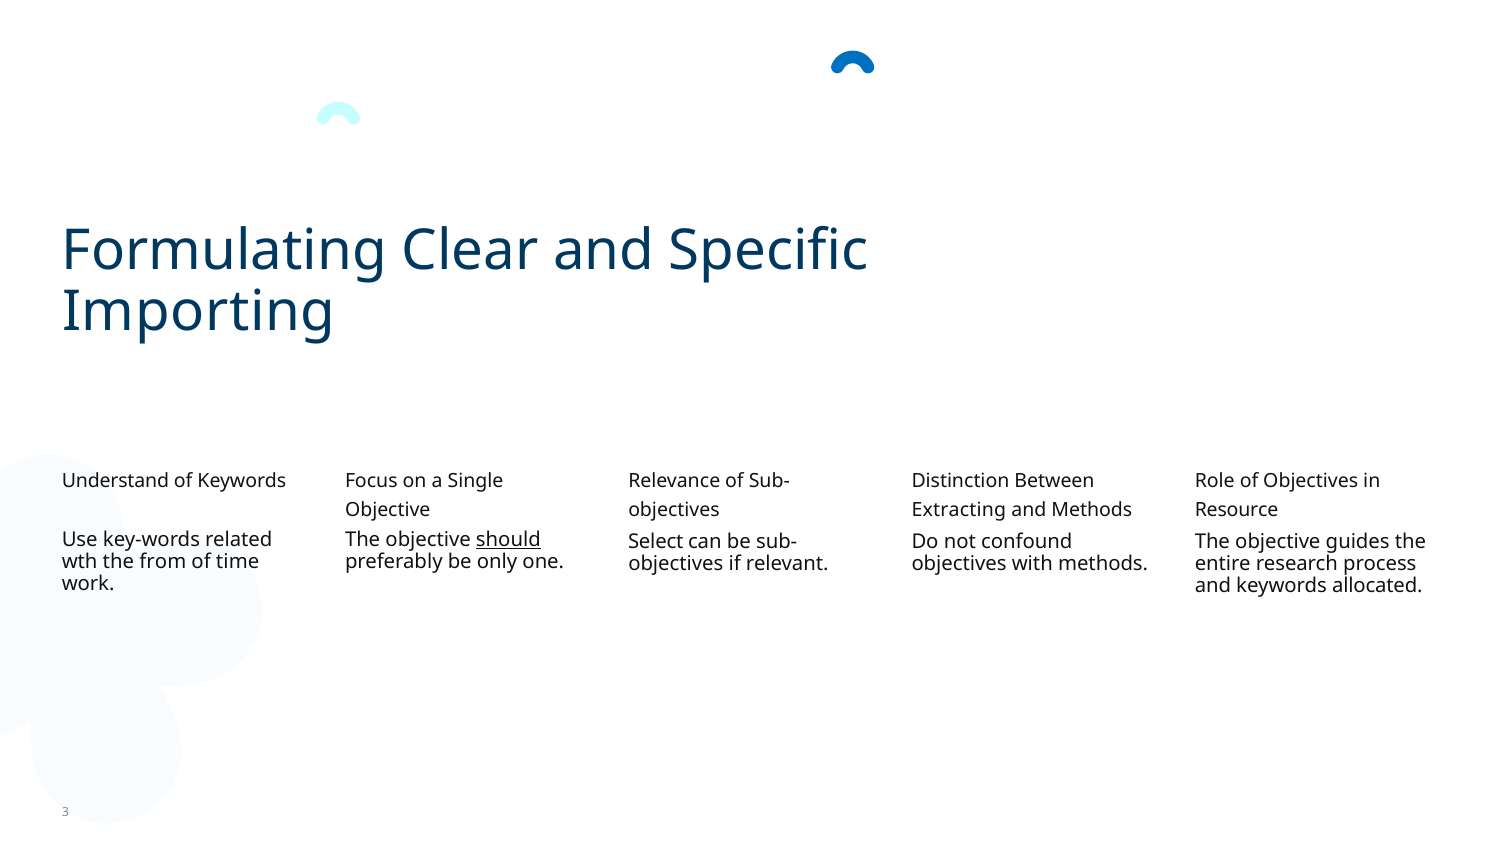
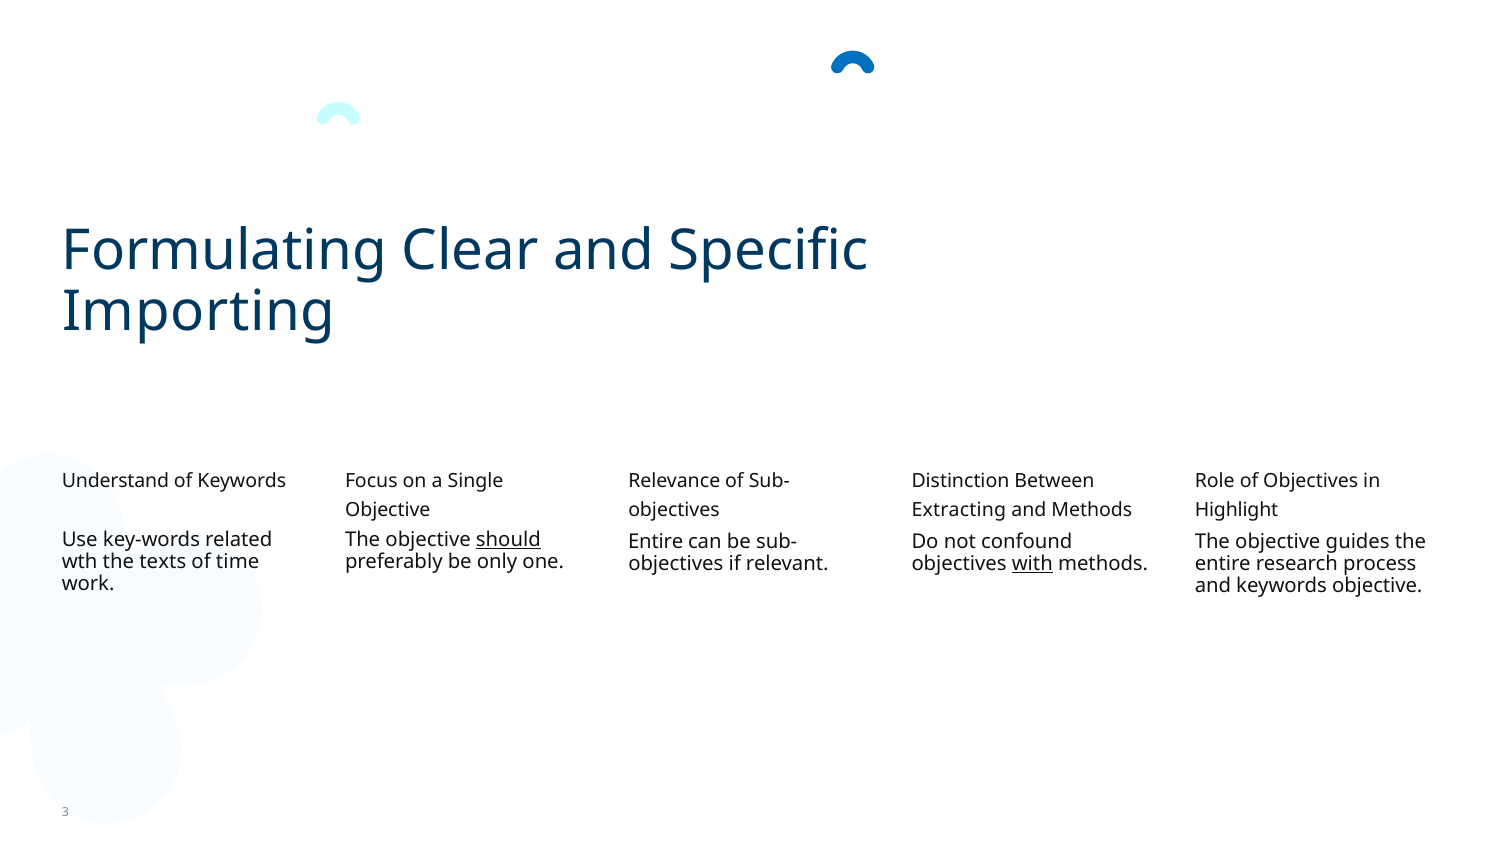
Resource: Resource -> Highlight
Select at (656, 542): Select -> Entire
from: from -> texts
with underline: none -> present
keywords allocated: allocated -> objective
